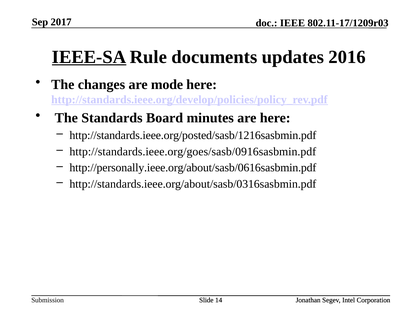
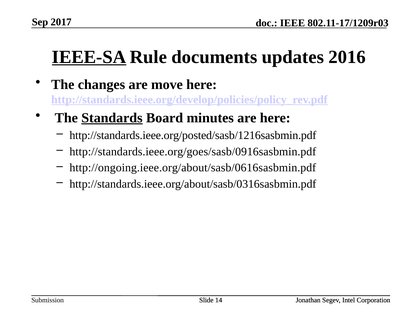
mode: mode -> move
Standards underline: none -> present
http://personally.ieee.org/about/sasb/0616sasbmin.pdf: http://personally.ieee.org/about/sasb/0616sasbmin.pdf -> http://ongoing.ieee.org/about/sasb/0616sasbmin.pdf
